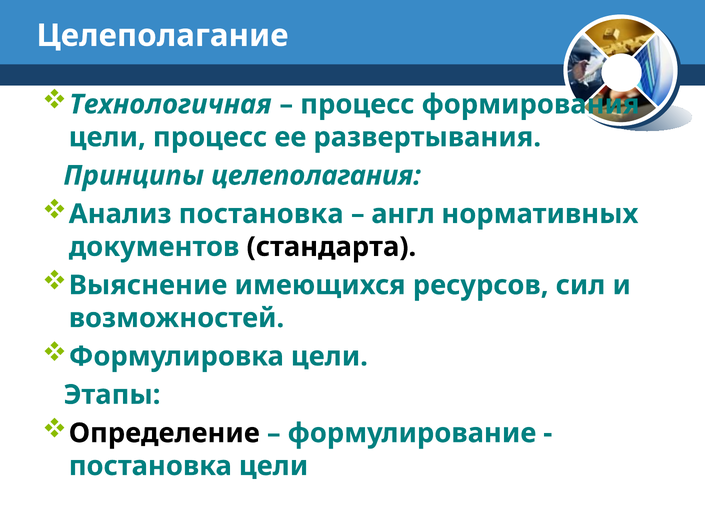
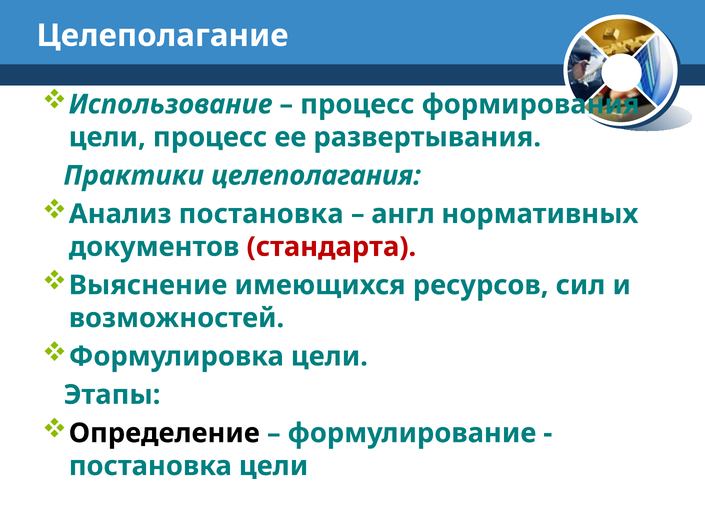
Технологичная: Технологичная -> Использование
Принципы: Принципы -> Практики
стандарта colour: black -> red
